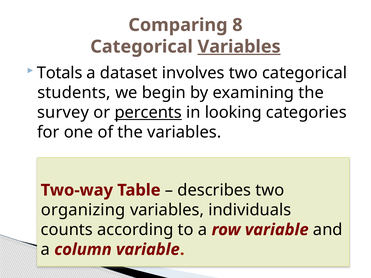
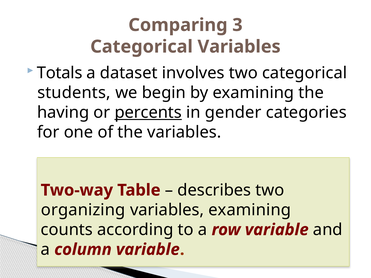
8: 8 -> 3
Variables at (239, 47) underline: present -> none
survey: survey -> having
looking: looking -> gender
variables individuals: individuals -> examining
